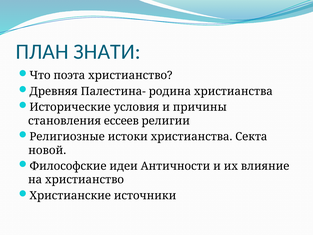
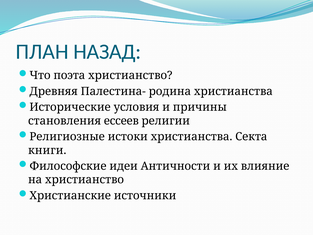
ЗНАТИ: ЗНАТИ -> НАЗАД
новой: новой -> книги
